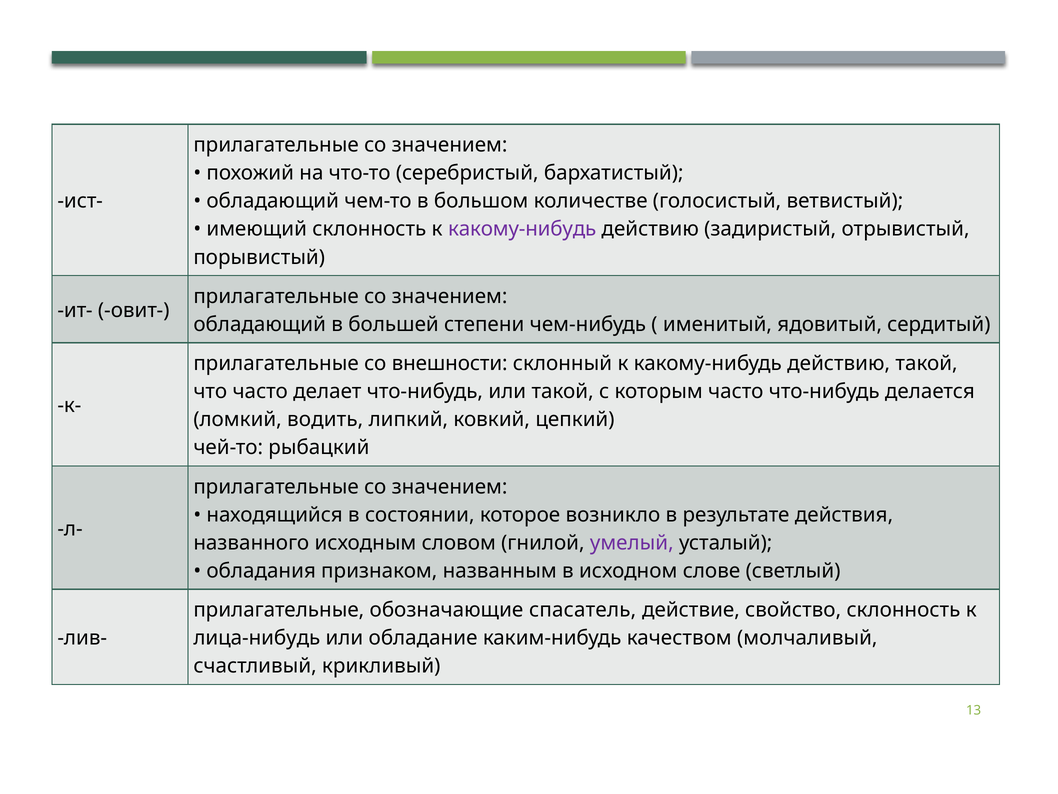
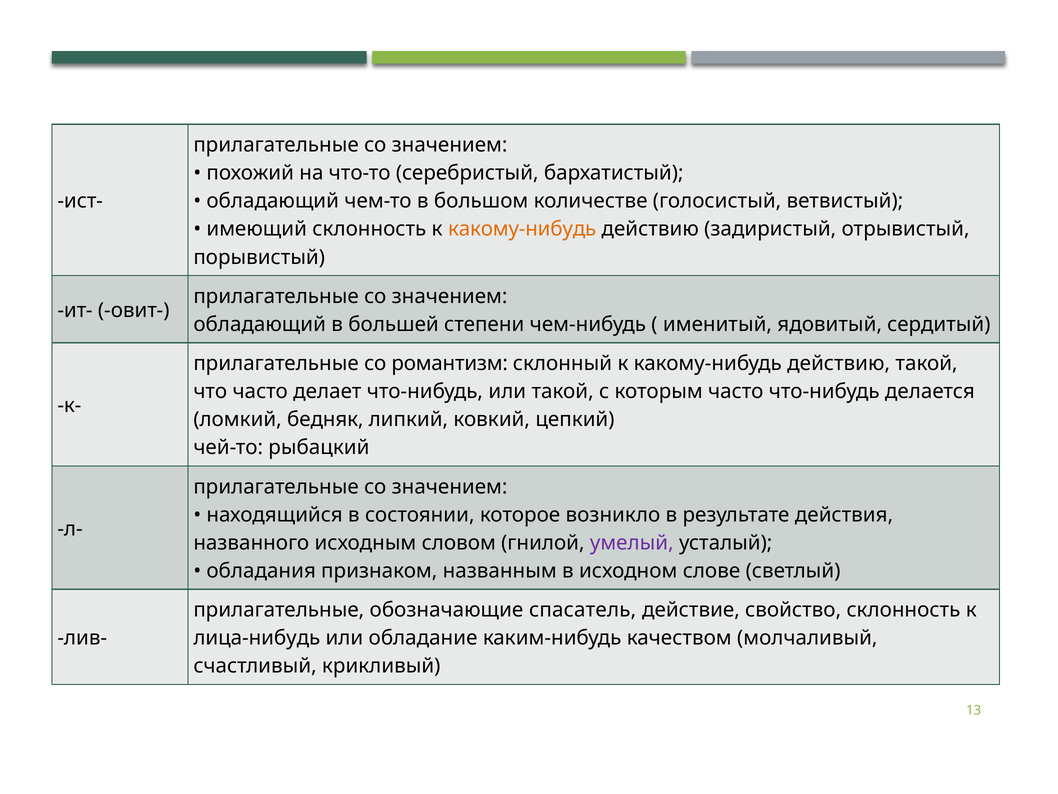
какому-нибудь at (522, 229) colour: purple -> orange
внешности: внешности -> романтизм
водить: водить -> бедняк
